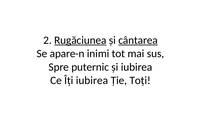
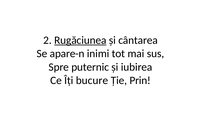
cântarea underline: present -> none
Îți iubirea: iubirea -> bucure
Toți: Toți -> Prin
